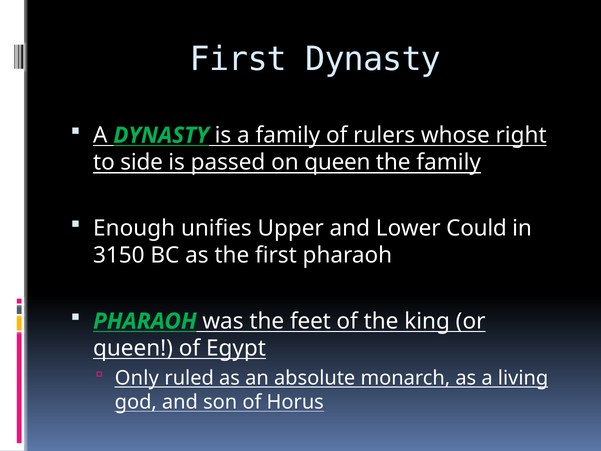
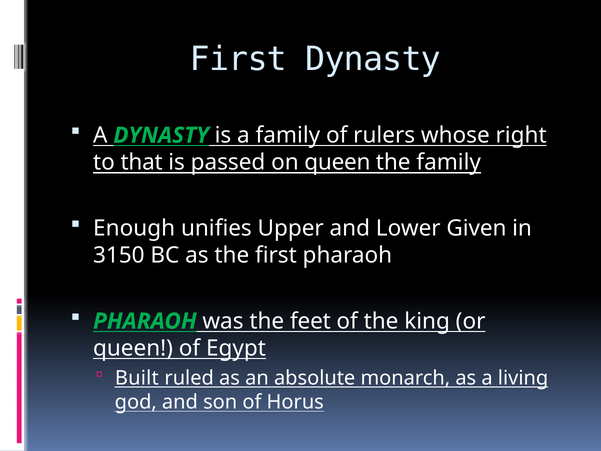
side: side -> that
Could: Could -> Given
Only: Only -> Built
